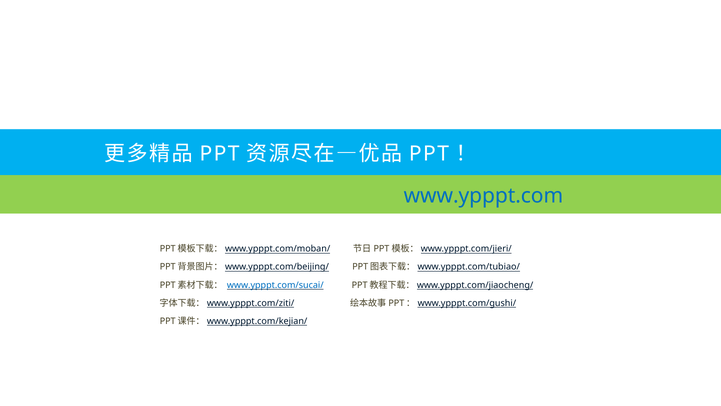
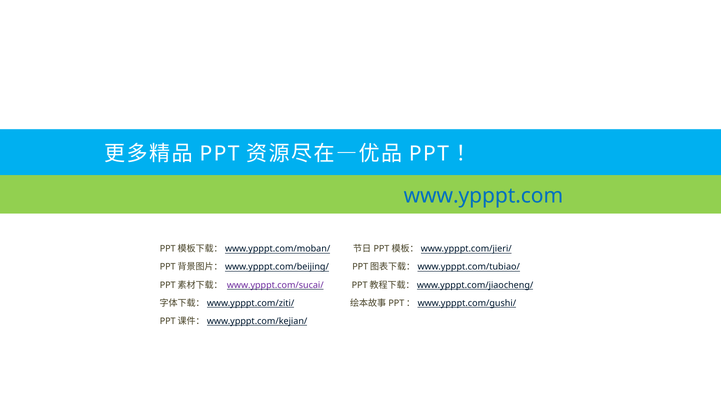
www.ypppt.com/sucai/ colour: blue -> purple
